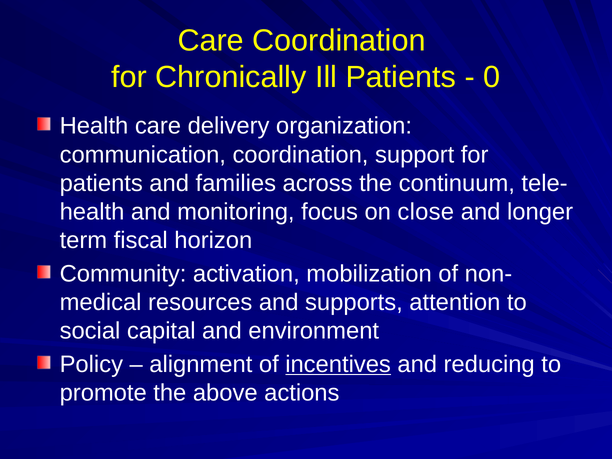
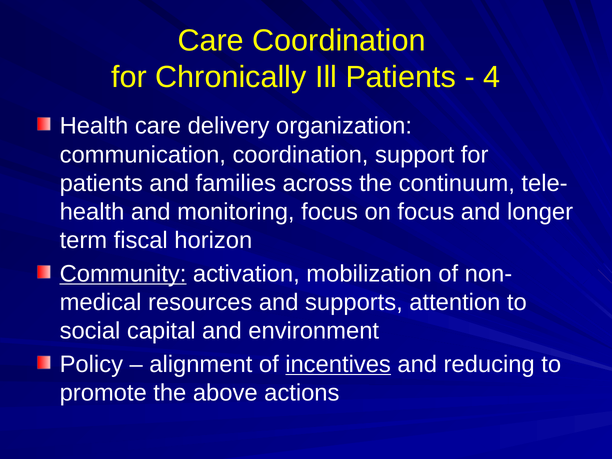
0: 0 -> 4
on close: close -> focus
Community underline: none -> present
